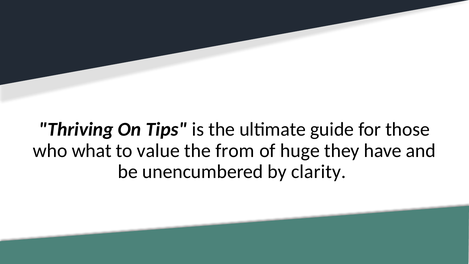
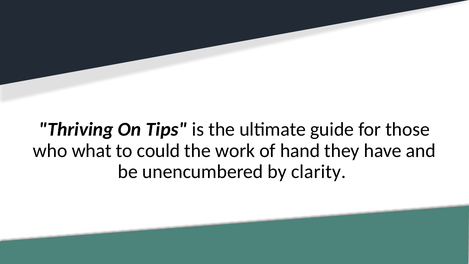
value: value -> could
from: from -> work
huge: huge -> hand
